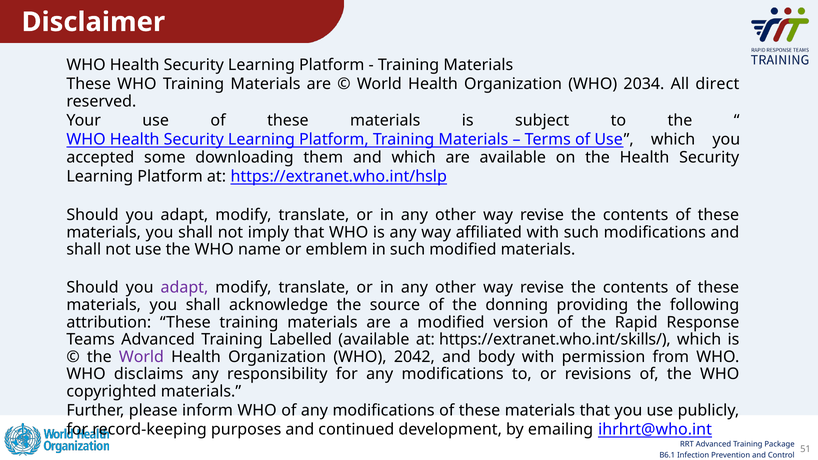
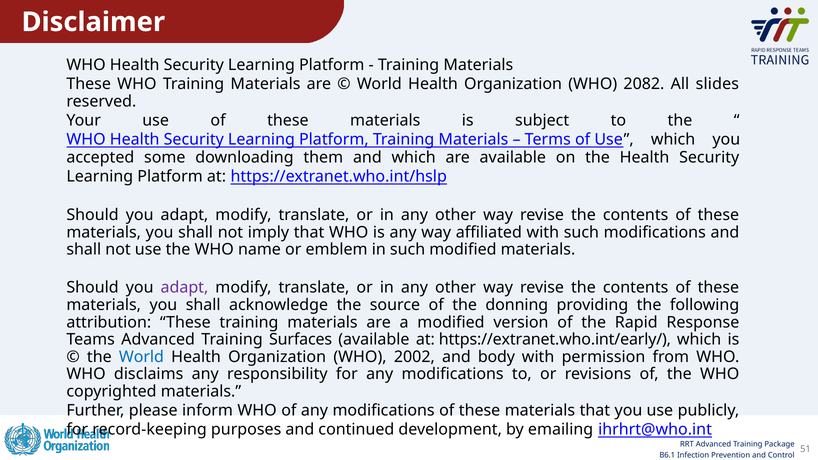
2034: 2034 -> 2082
direct: direct -> slides
Labelled: Labelled -> Surfaces
https://extranet.who.int/skills/: https://extranet.who.int/skills/ -> https://extranet.who.int/early/
World at (141, 357) colour: purple -> blue
2042: 2042 -> 2002
